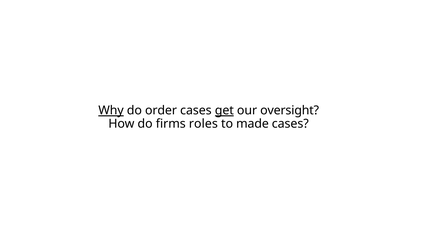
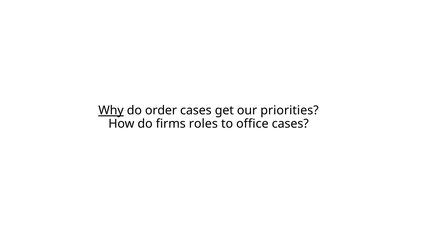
get underline: present -> none
oversight: oversight -> priorities
made: made -> office
